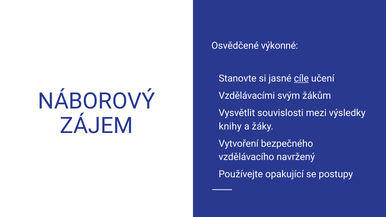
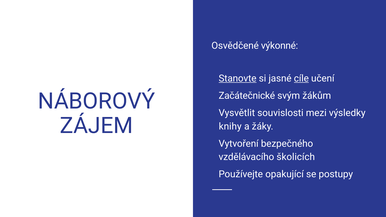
Stanovte underline: none -> present
Vzdělávacími: Vzdělávacími -> Začátečnické
navržený: navržený -> školicích
